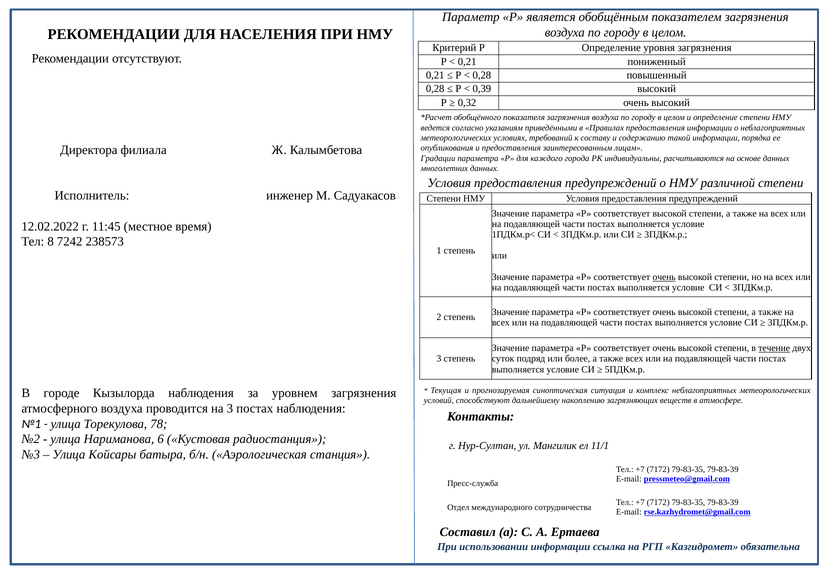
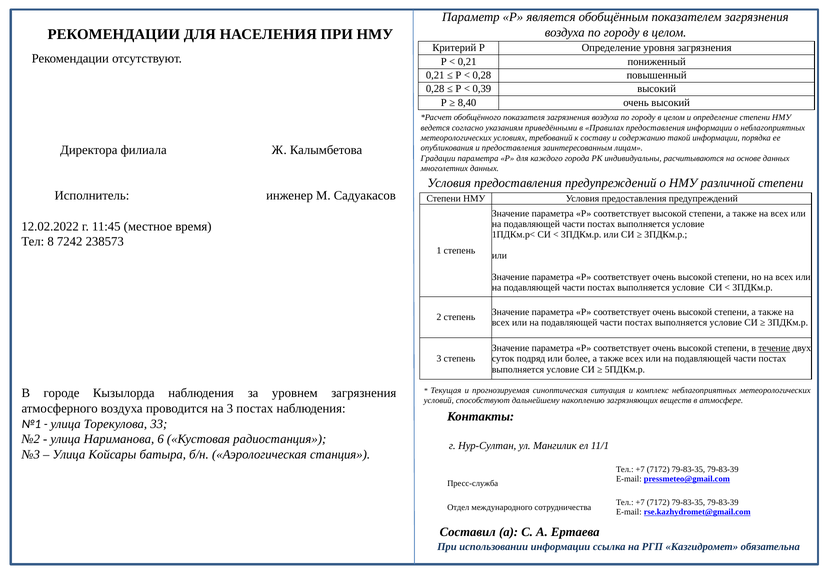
0,32: 0,32 -> 8,40
очень at (664, 277) underline: present -> none
78: 78 -> 33
